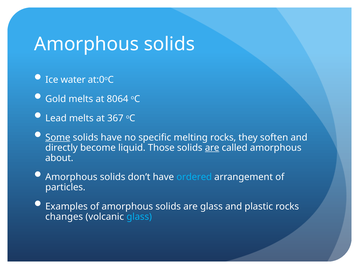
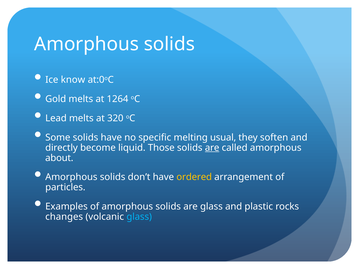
water: water -> know
8064: 8064 -> 1264
367: 367 -> 320
Some underline: present -> none
melting rocks: rocks -> usual
ordered colour: light blue -> yellow
